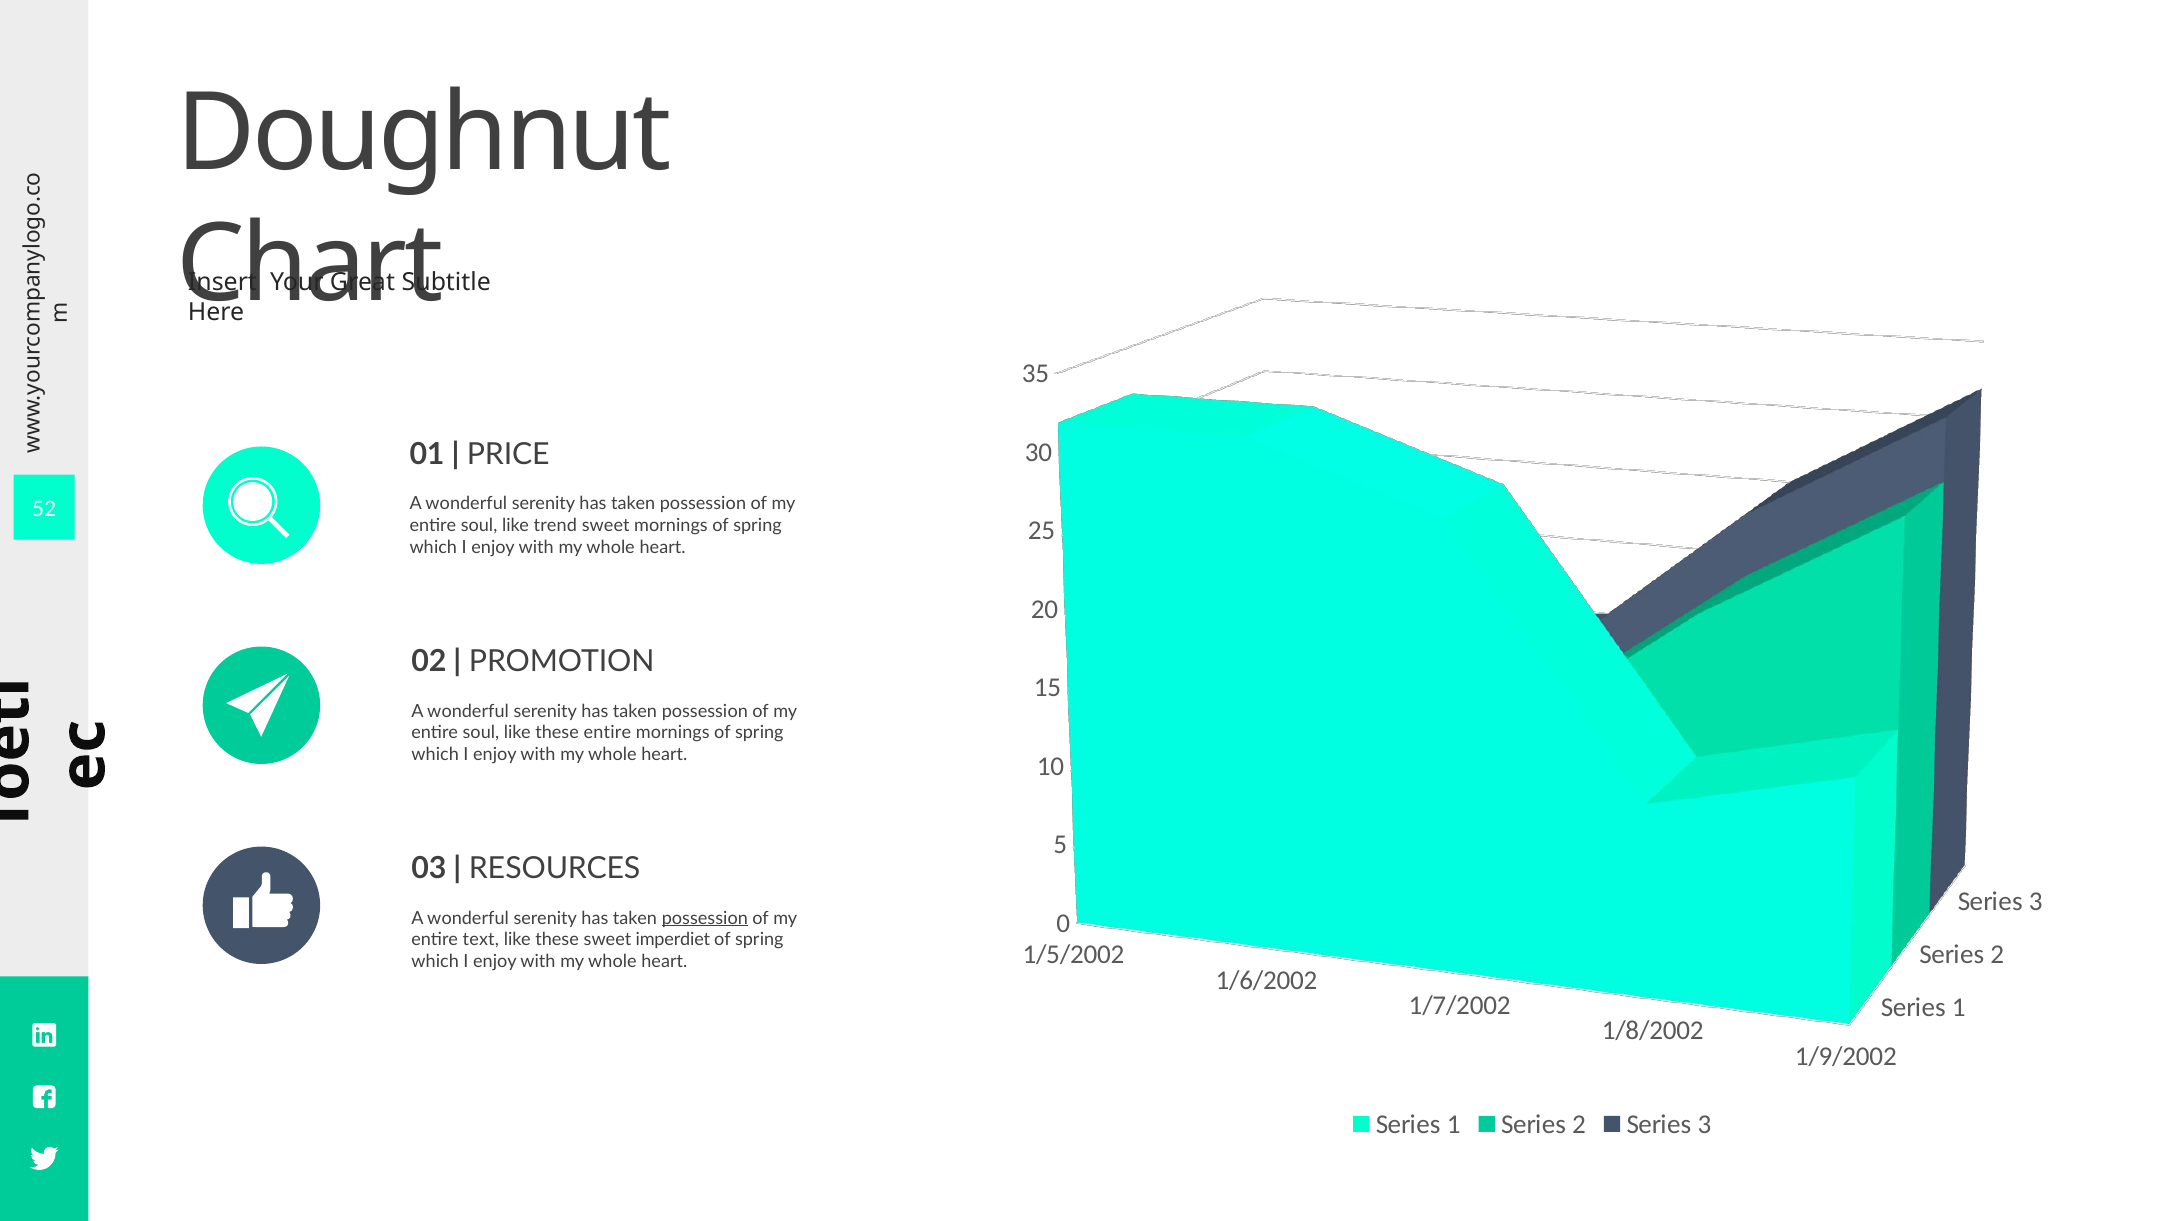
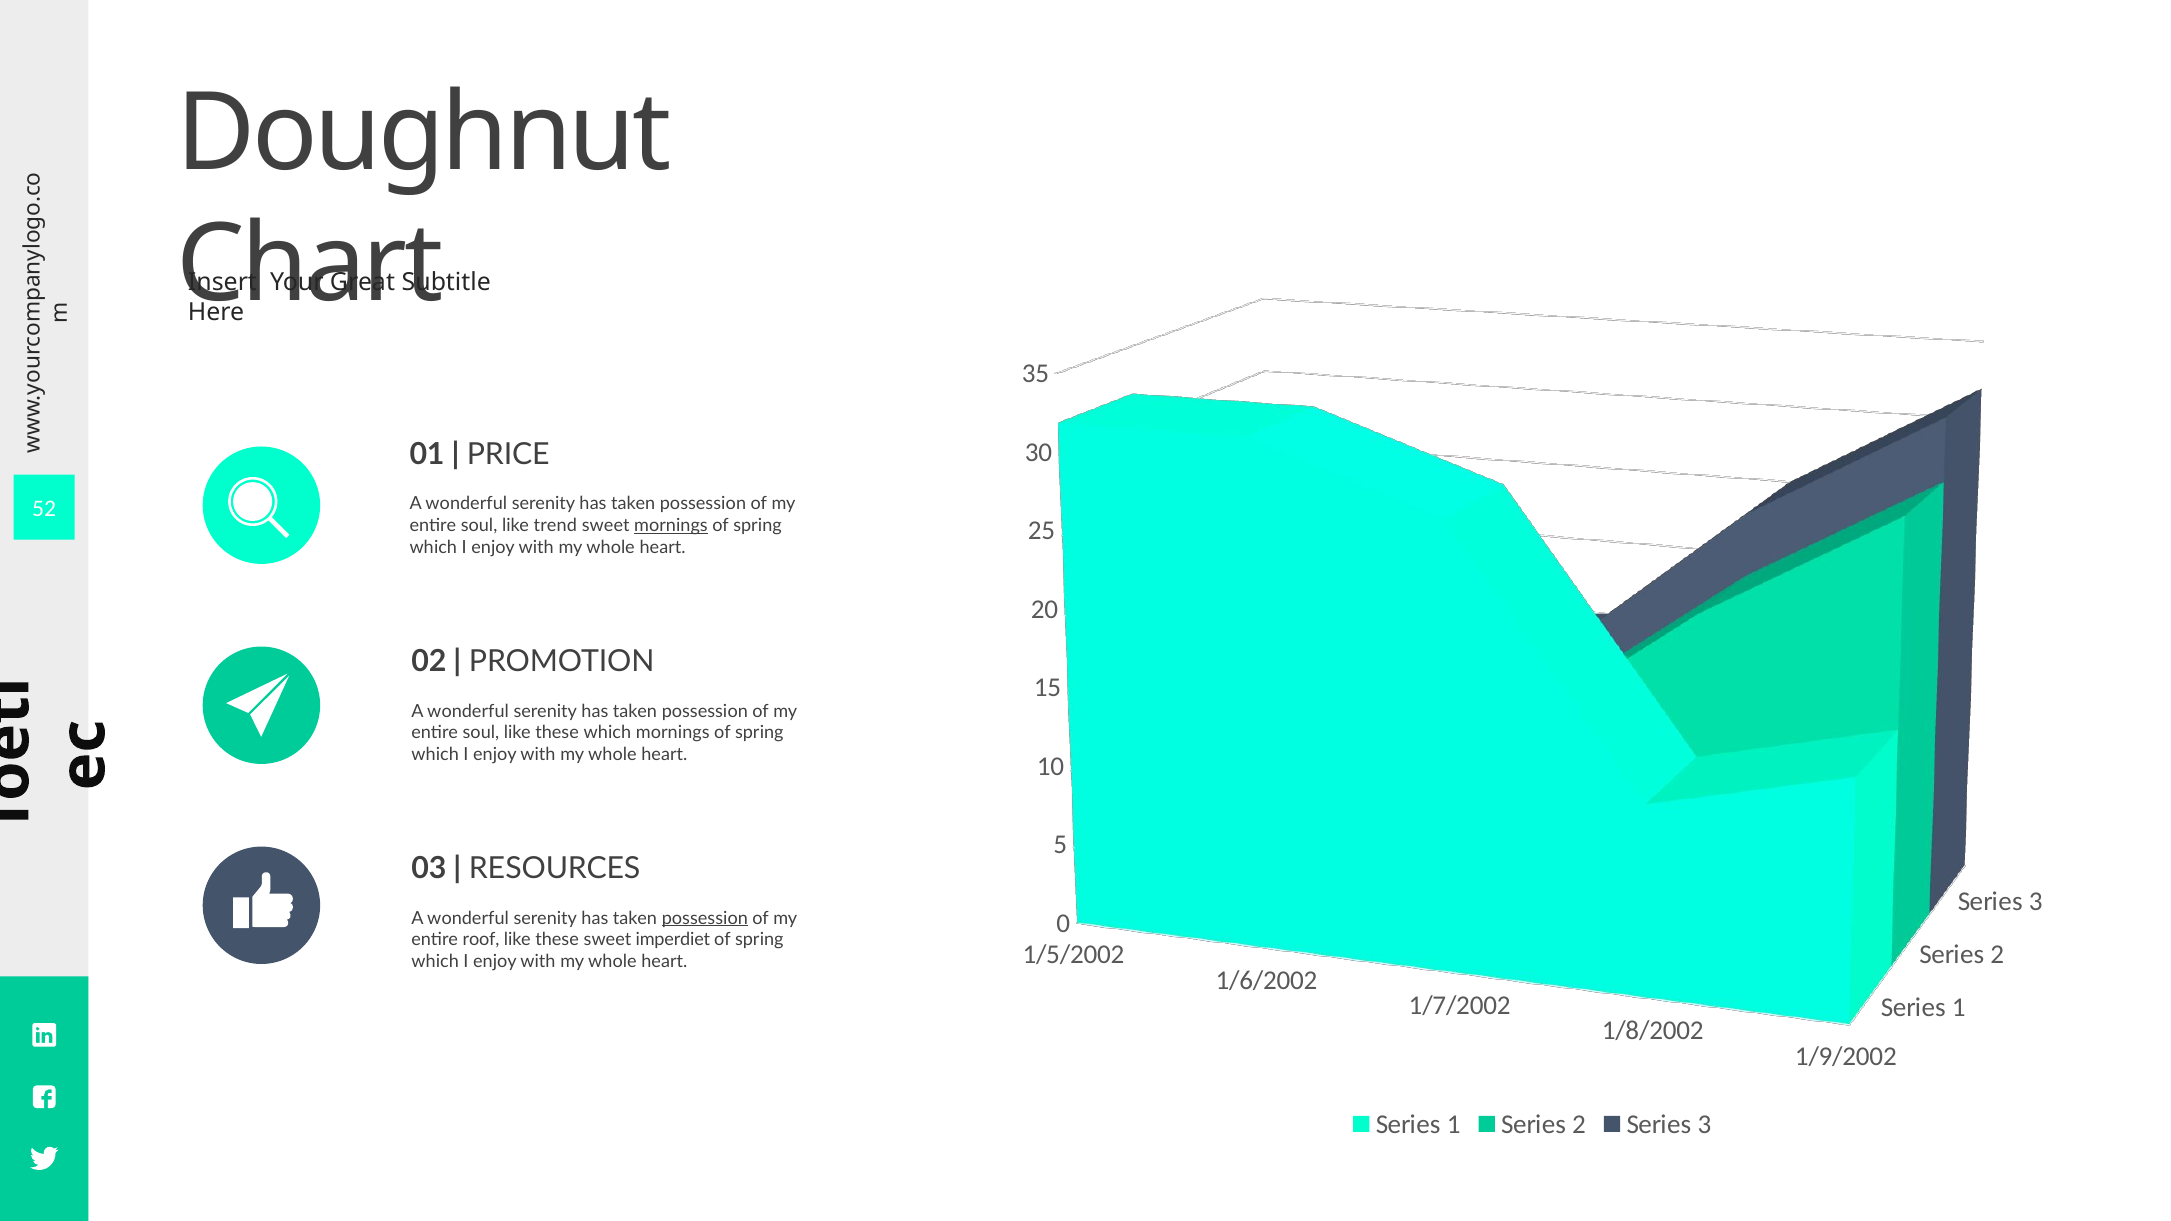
mornings at (671, 526) underline: none -> present
these entire: entire -> which
text: text -> roof
